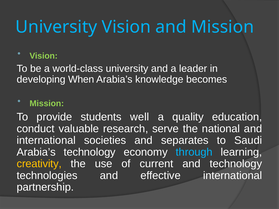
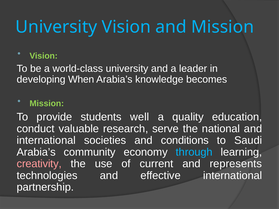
separates: separates -> conditions
Arabia’s technology: technology -> community
creativity colour: yellow -> pink
and technology: technology -> represents
